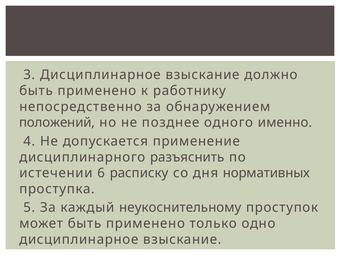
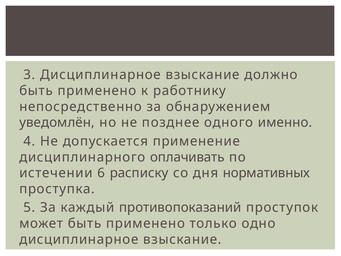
положений: положений -> уведомлён
разъяснить: разъяснить -> оплачивать
неукоснительному: неукоснительному -> противопоказаний
